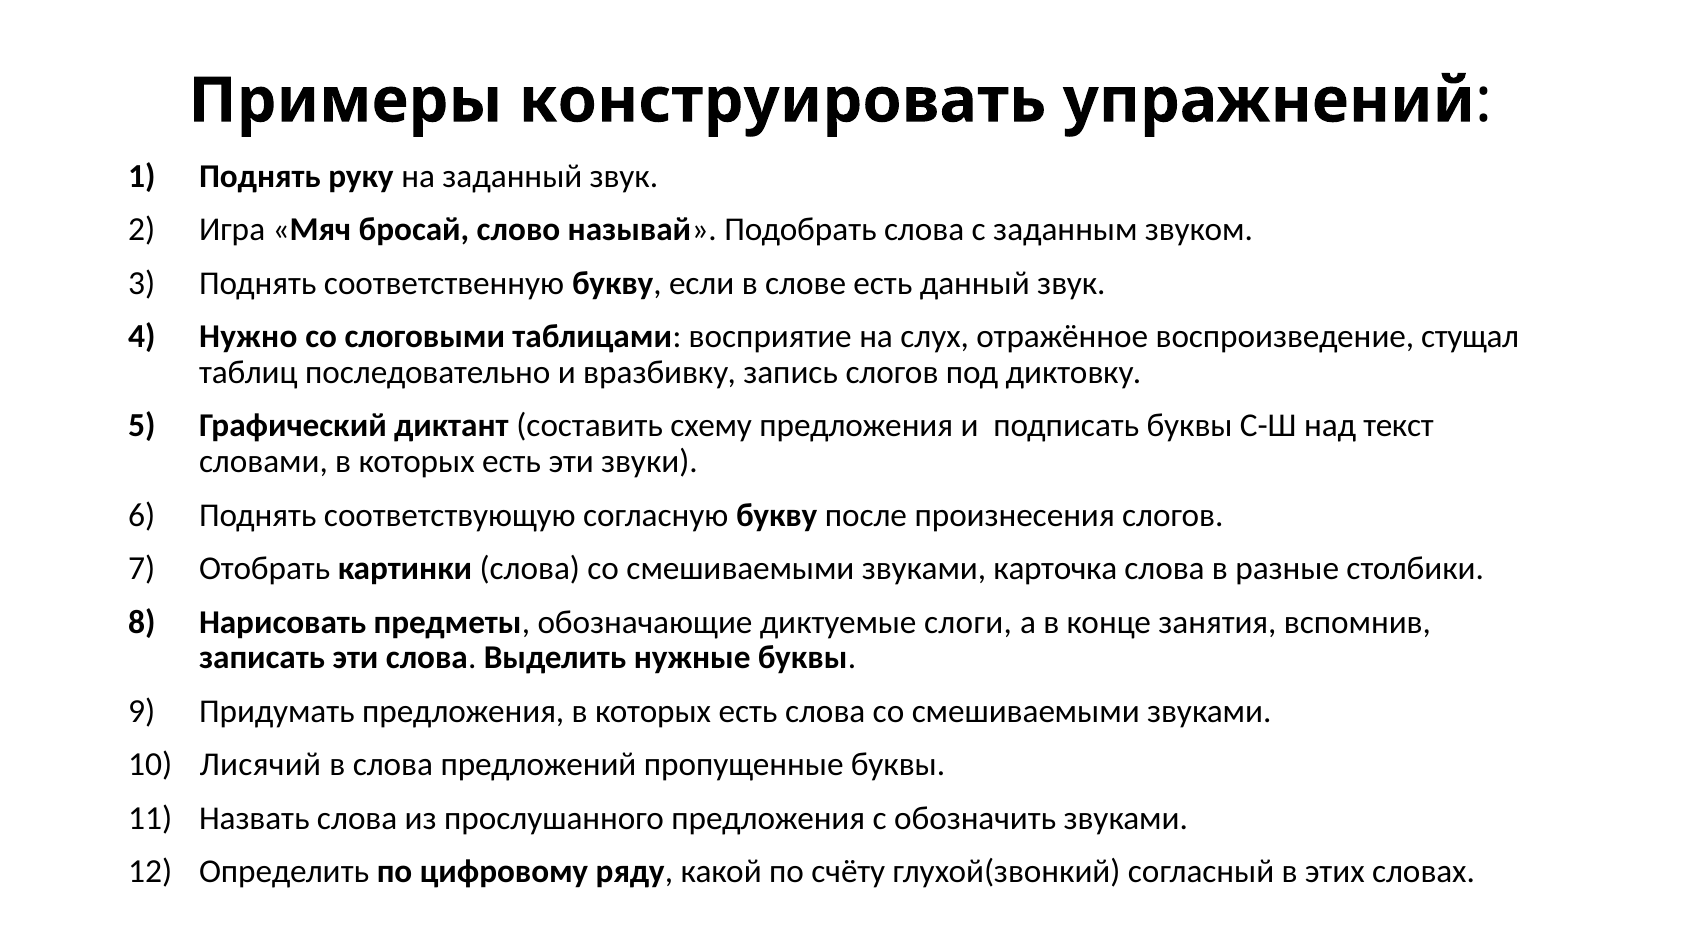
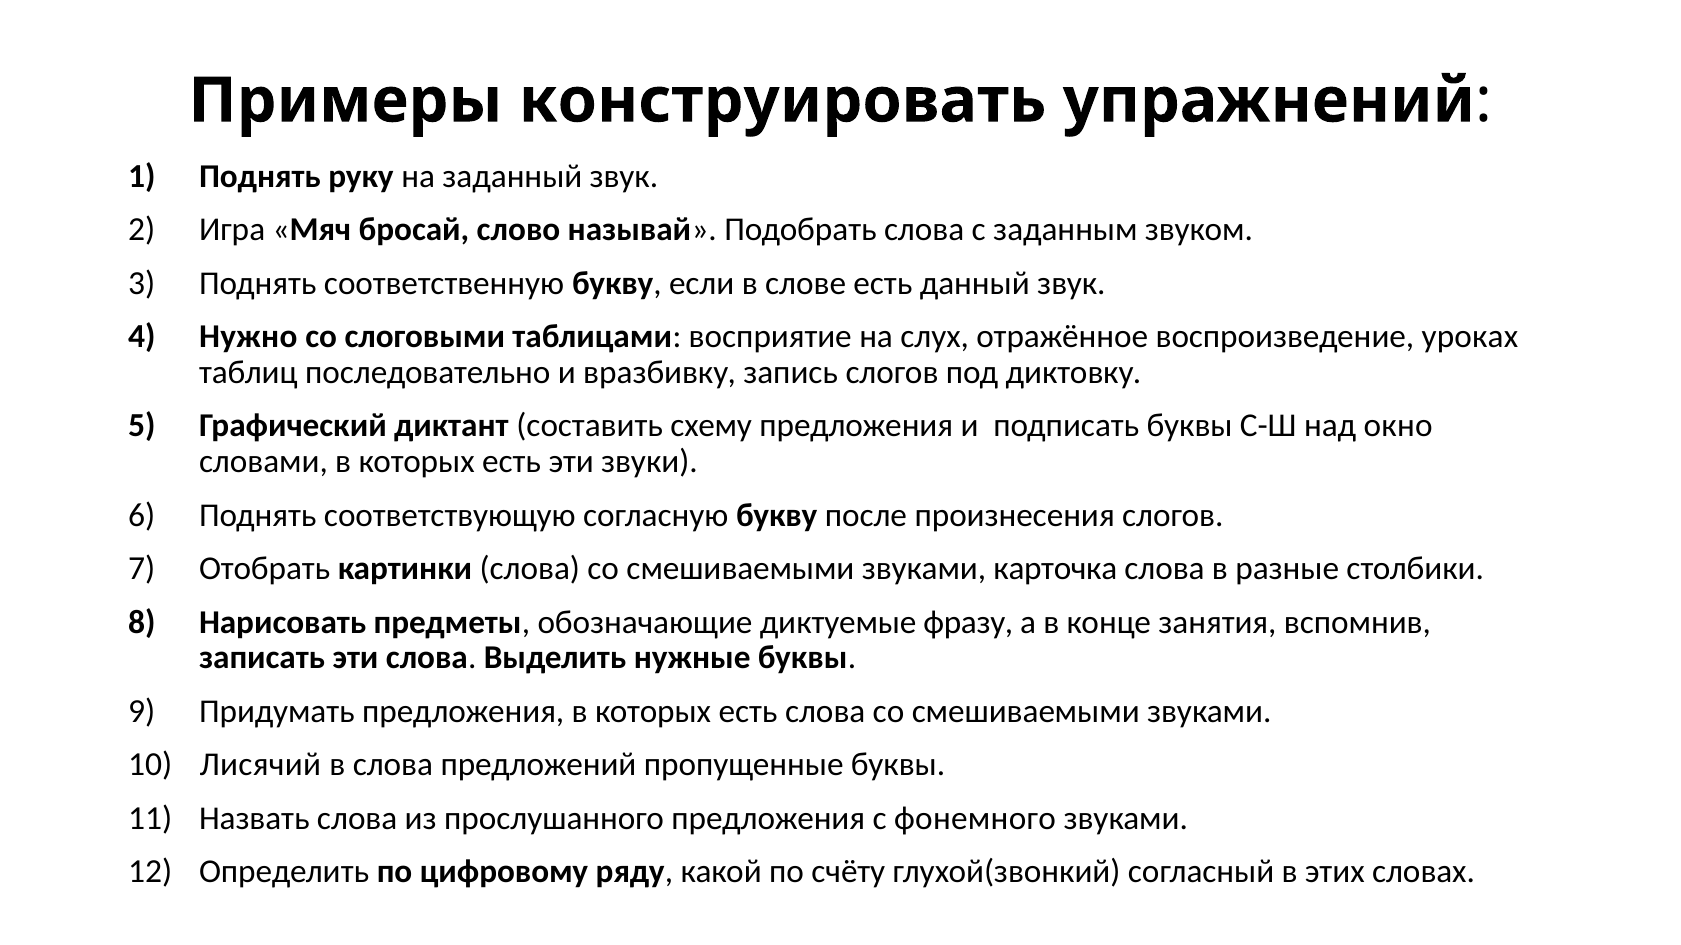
стущал: стущал -> уроках
текст: текст -> окно
слоги: слоги -> фразу
обозначить: обозначить -> фонемного
